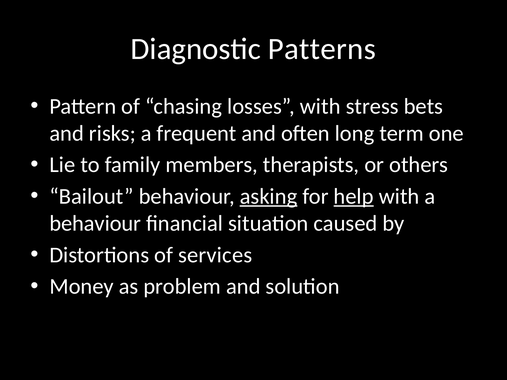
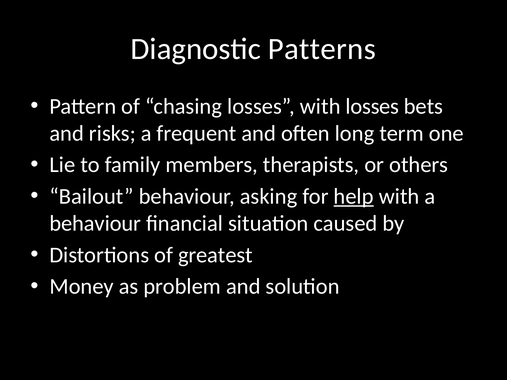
with stress: stress -> losses
asking underline: present -> none
services: services -> greatest
